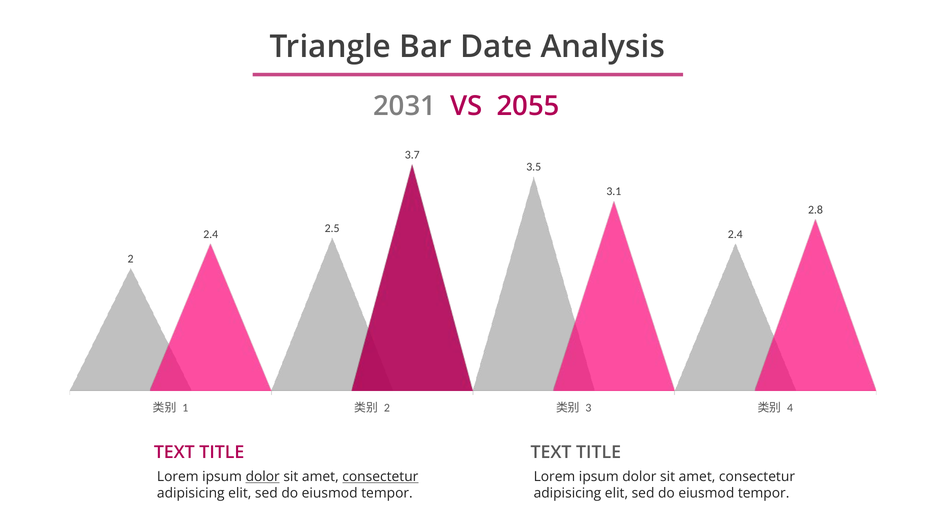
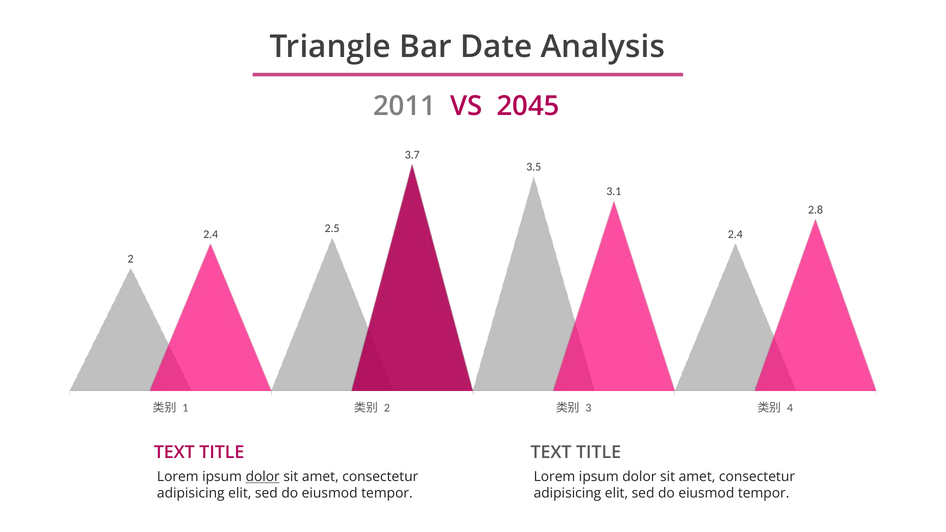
2031: 2031 -> 2011
2055: 2055 -> 2045
consectetur at (380, 477) underline: present -> none
